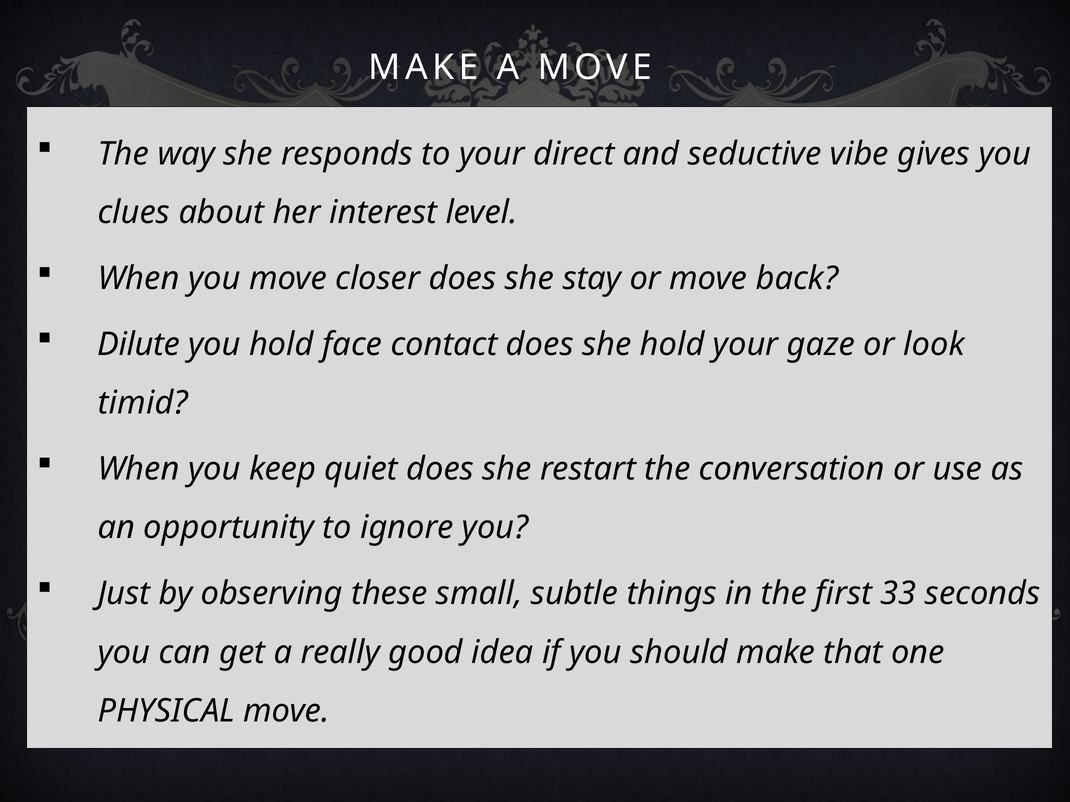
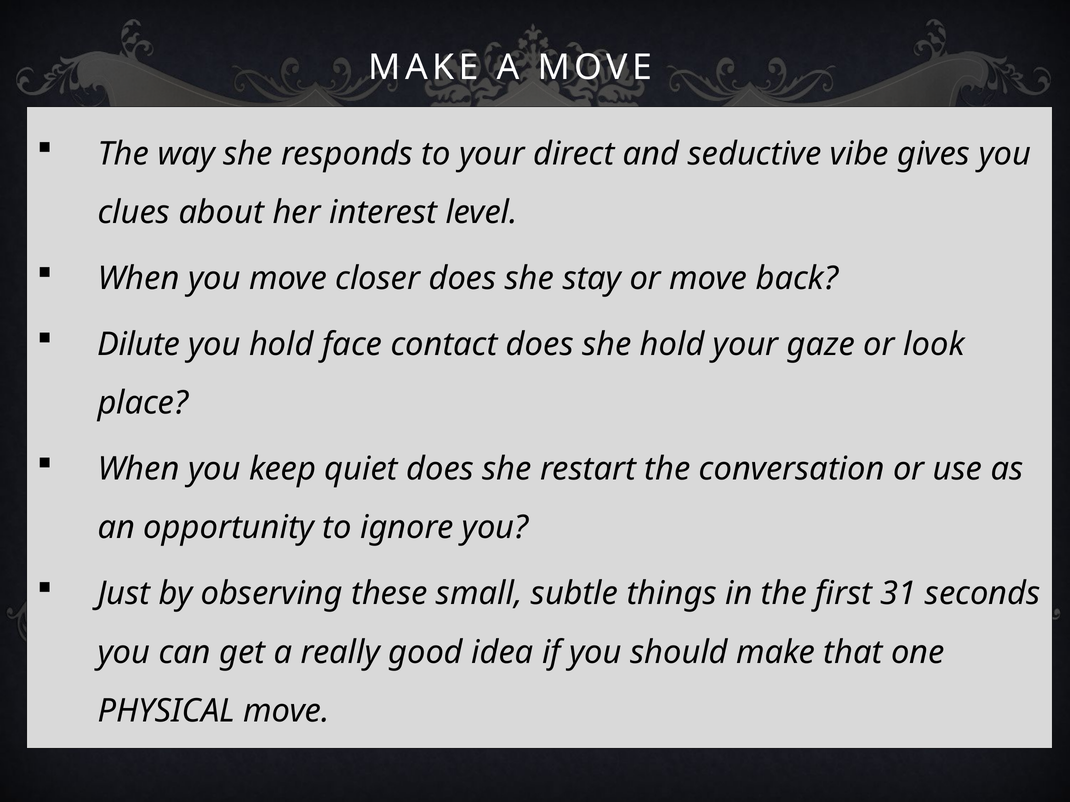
timid: timid -> place
33: 33 -> 31
